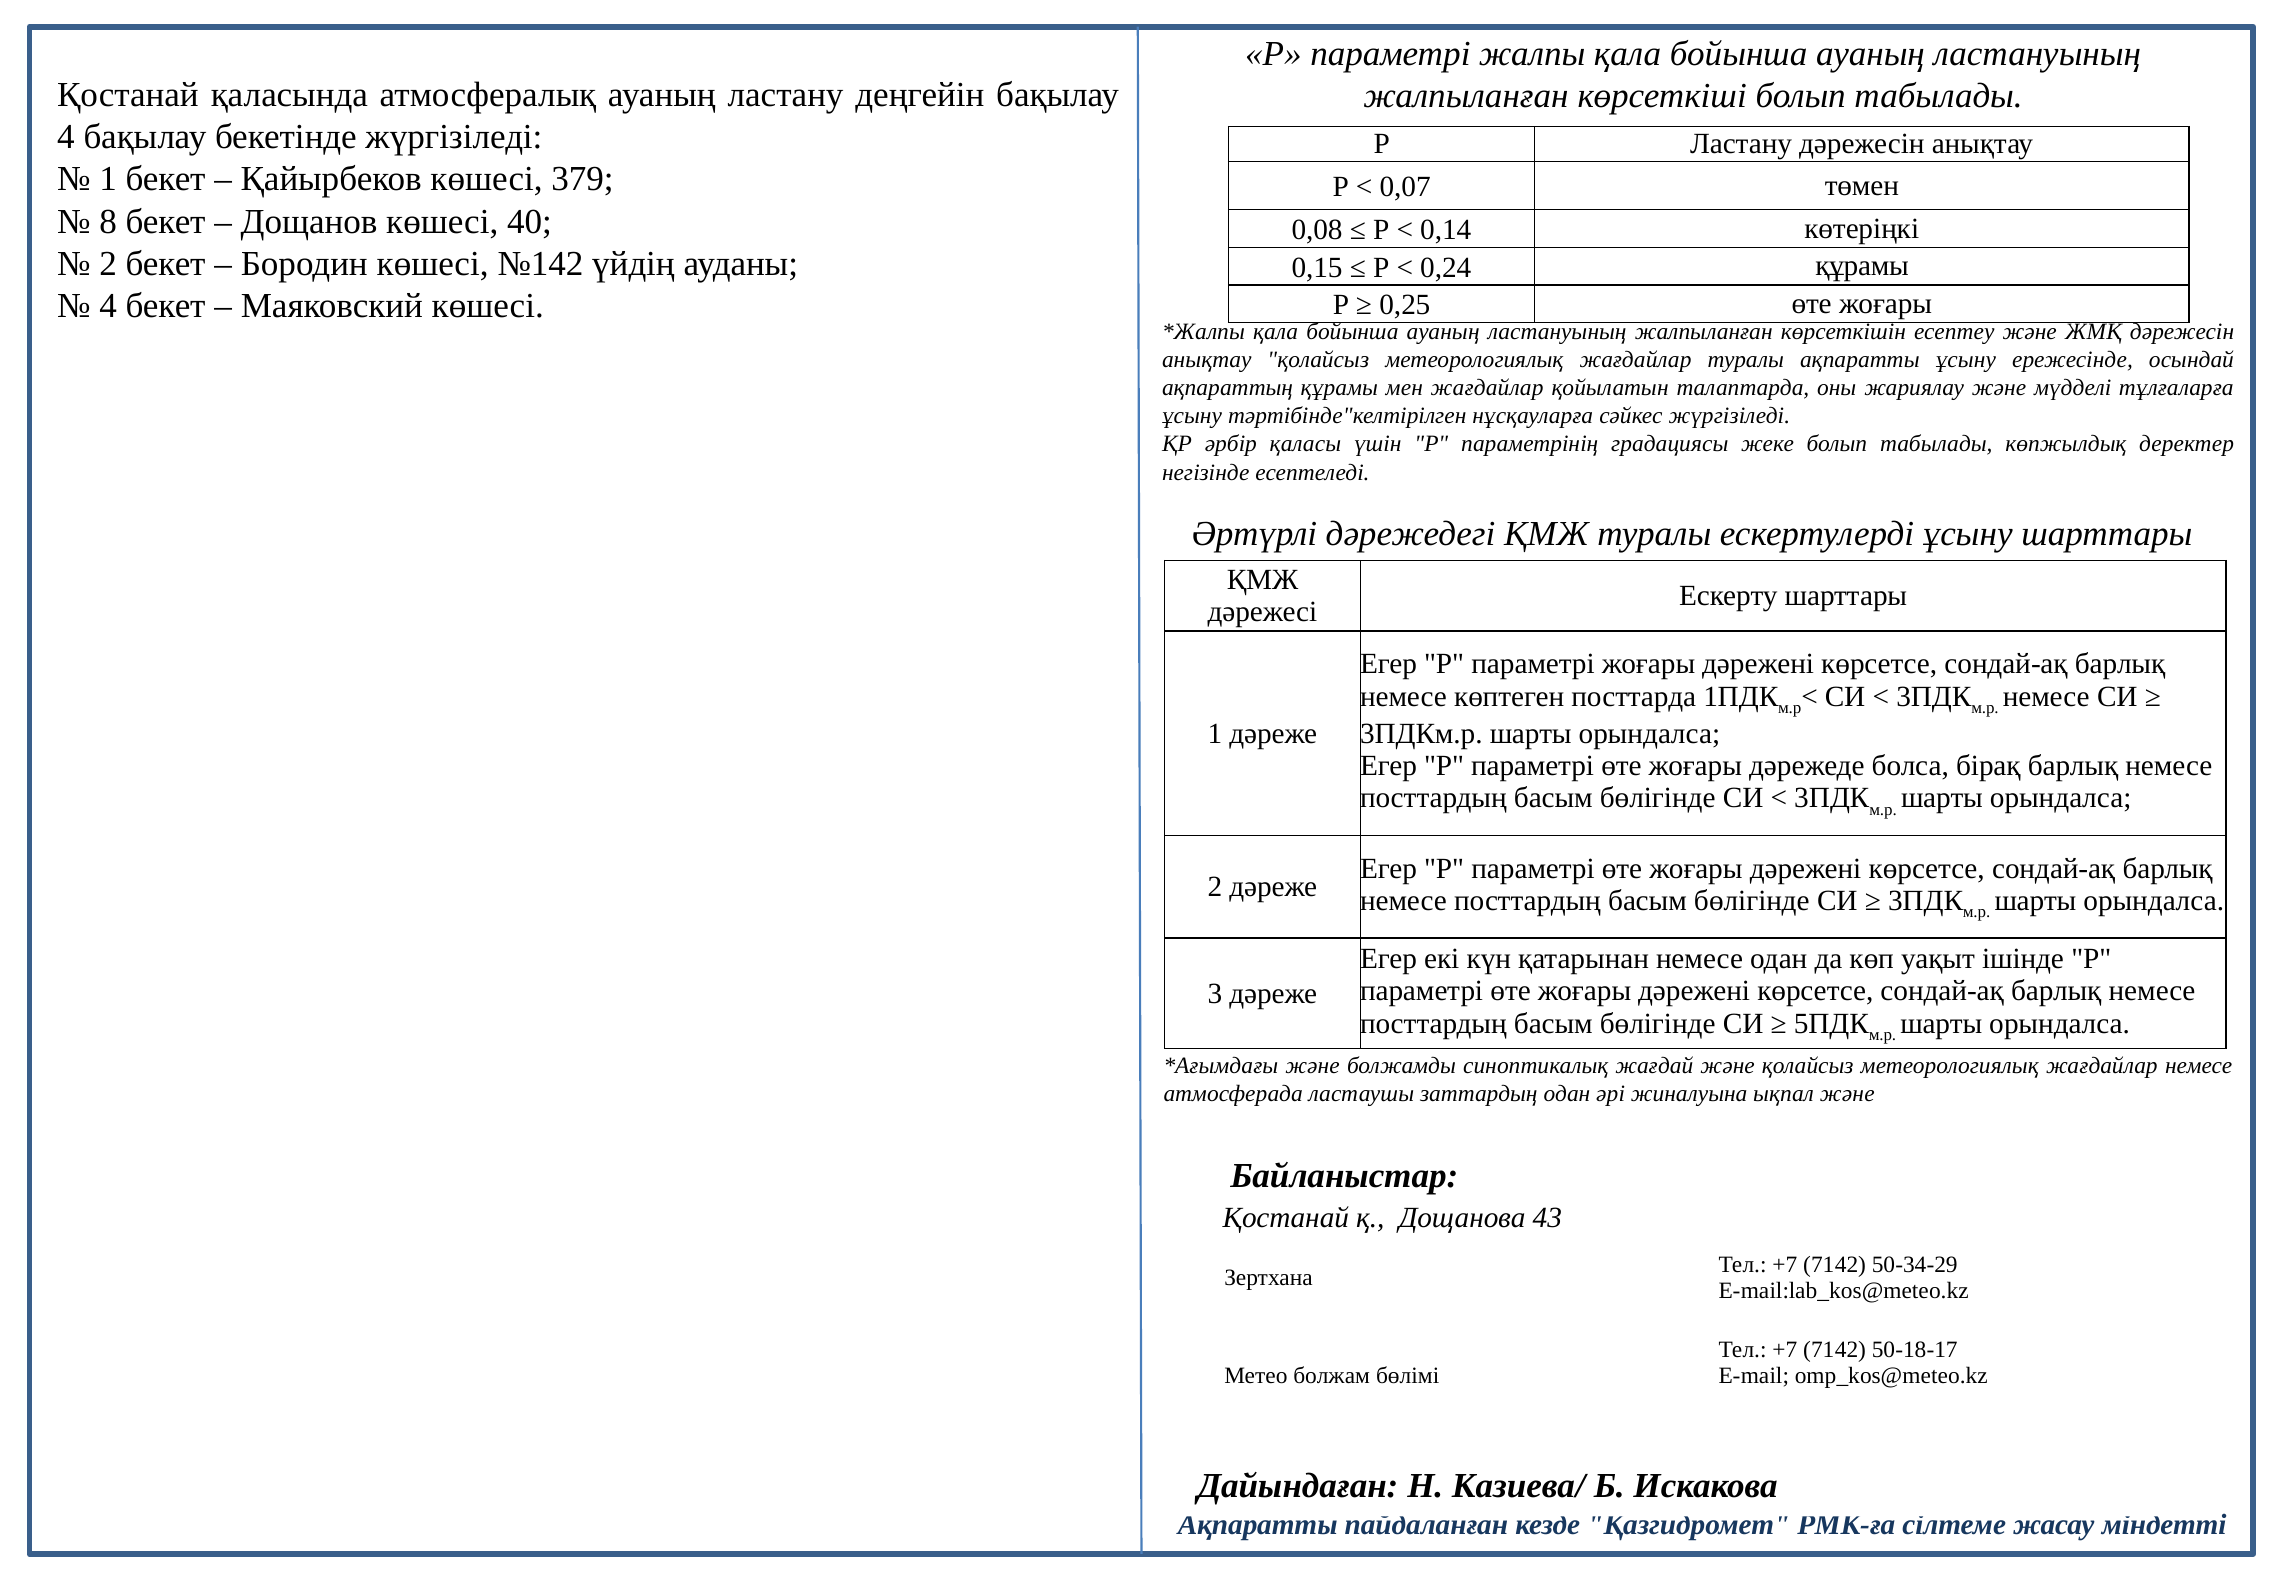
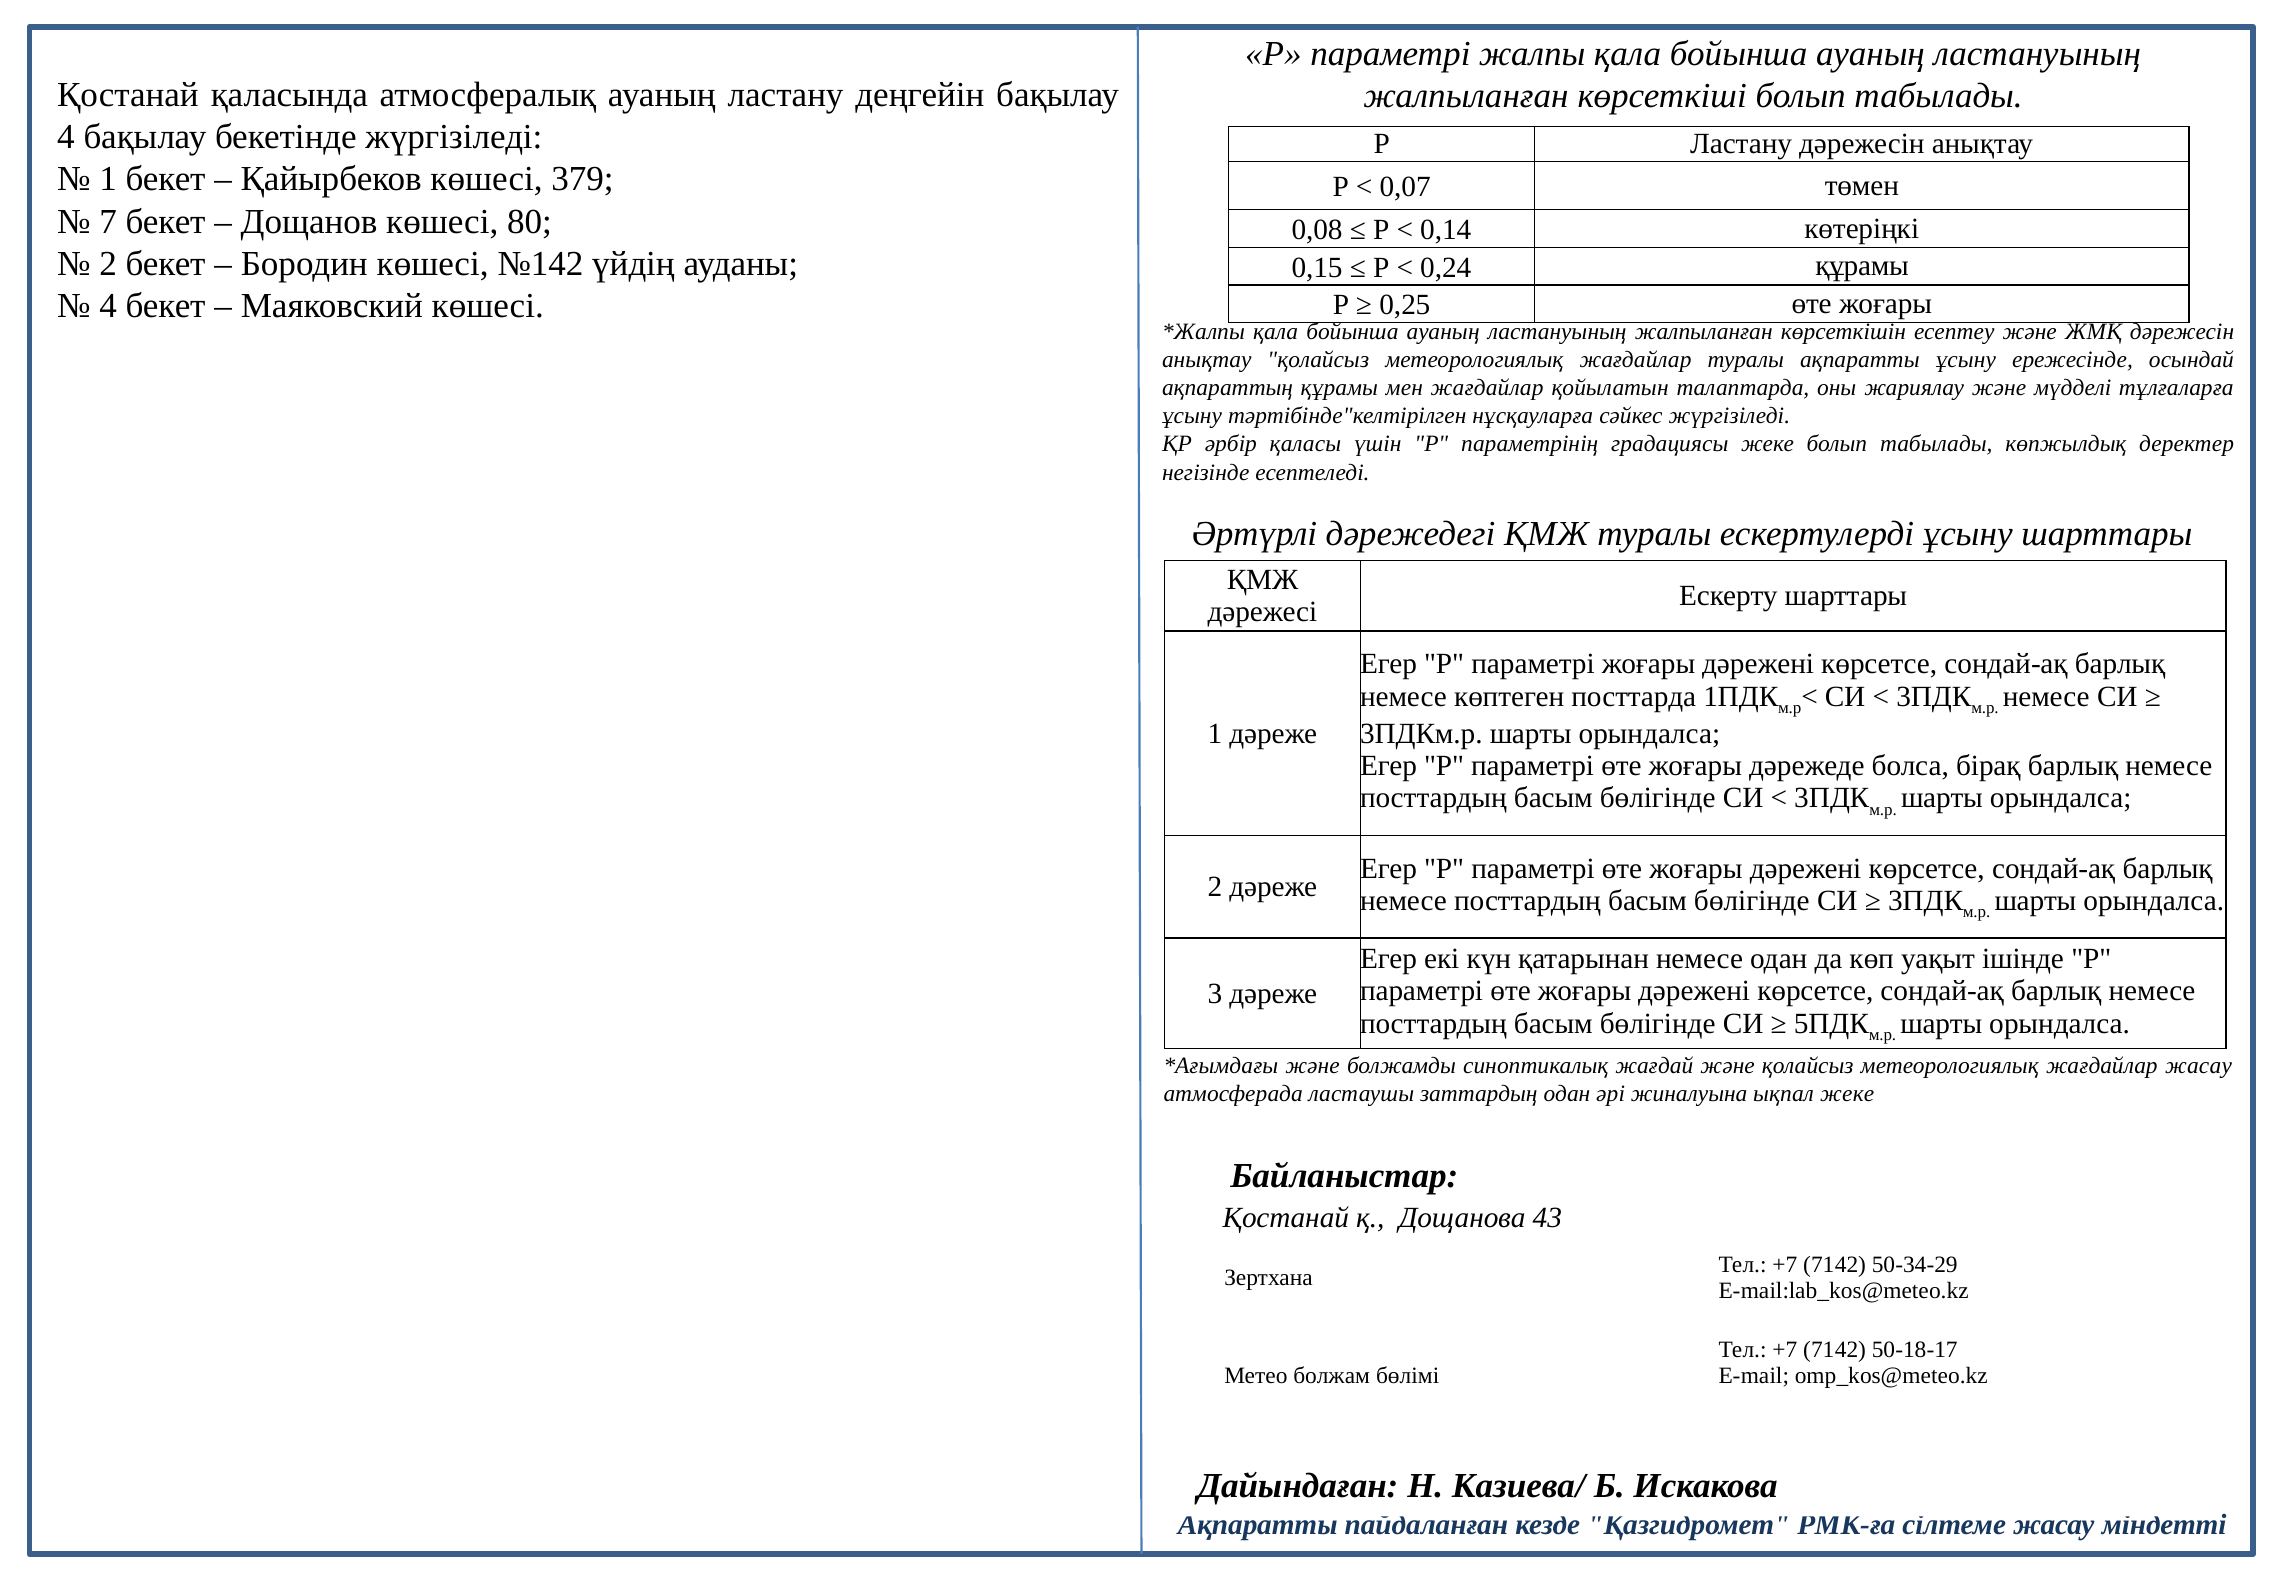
8: 8 -> 7
40: 40 -> 80
жағдайлар немесе: немесе -> жасау
ықпал және: және -> жеке
